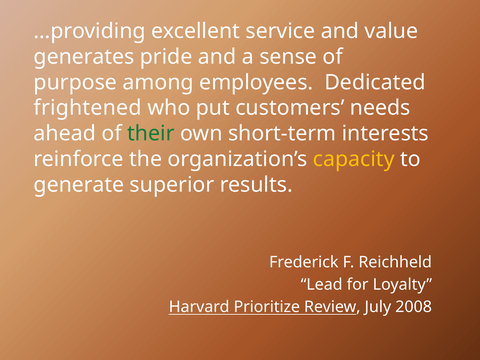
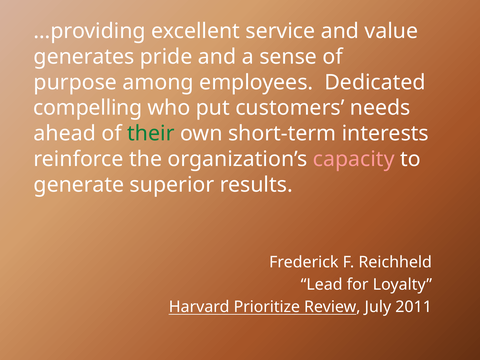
frightened: frightened -> compelling
capacity colour: yellow -> pink
2008: 2008 -> 2011
